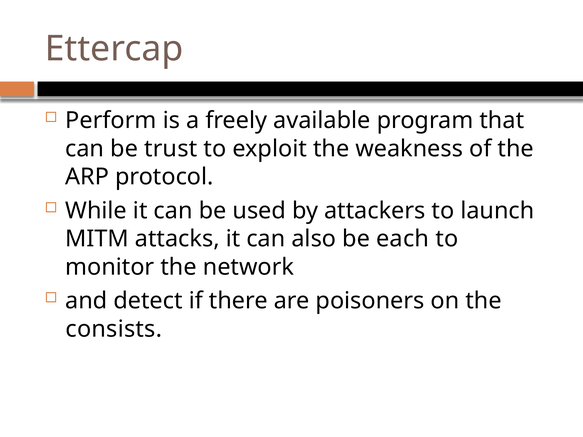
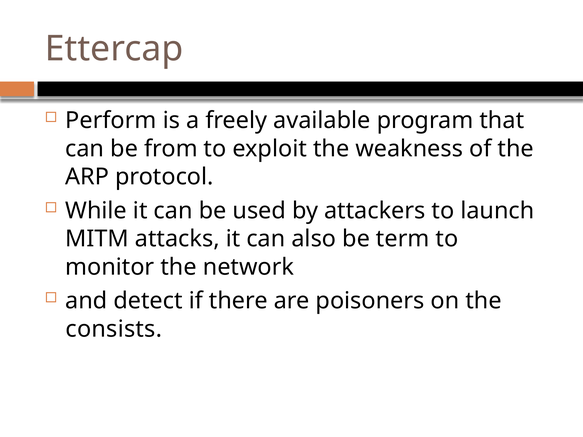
trust: trust -> from
each: each -> term
